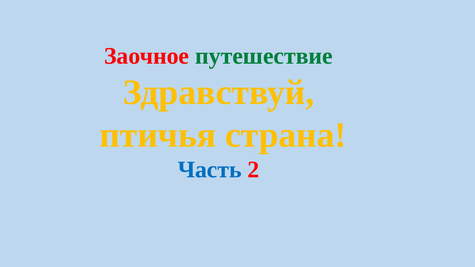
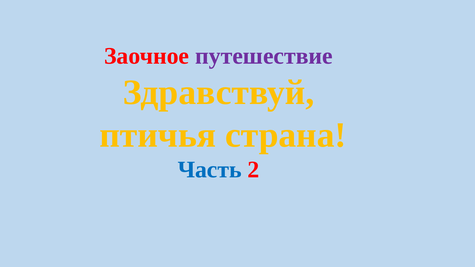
путешествие colour: green -> purple
